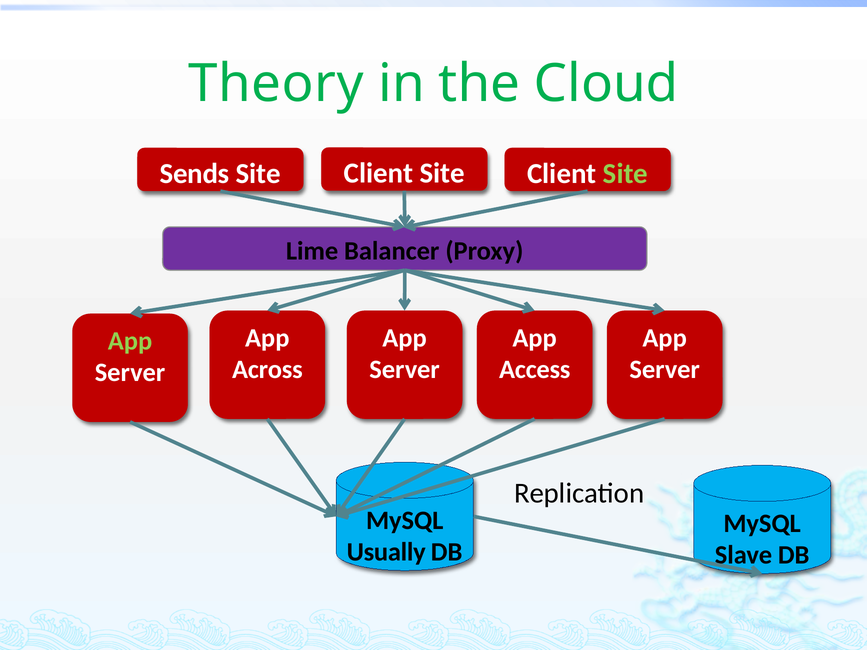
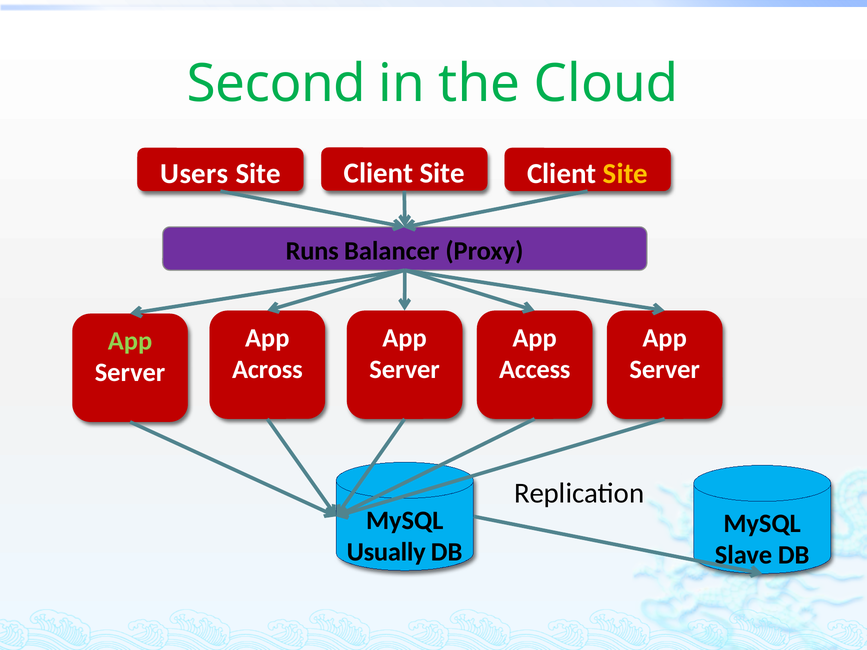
Theory: Theory -> Second
Sends: Sends -> Users
Site at (625, 174) colour: light green -> yellow
Lime: Lime -> Runs
